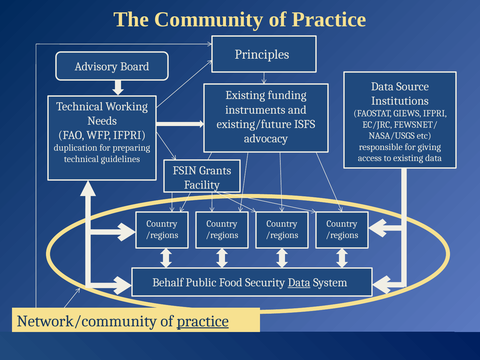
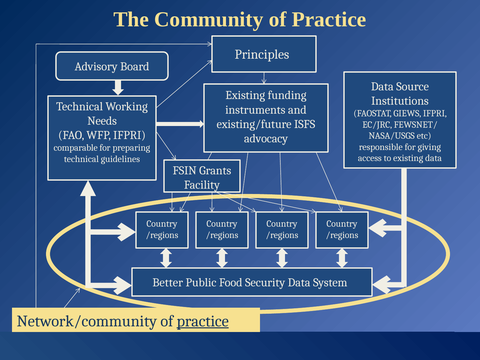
duplication: duplication -> comparable
Behalf: Behalf -> Better
Data at (299, 282) underline: present -> none
